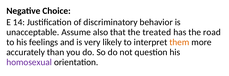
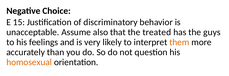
14: 14 -> 15
road: road -> guys
homosexual colour: purple -> orange
